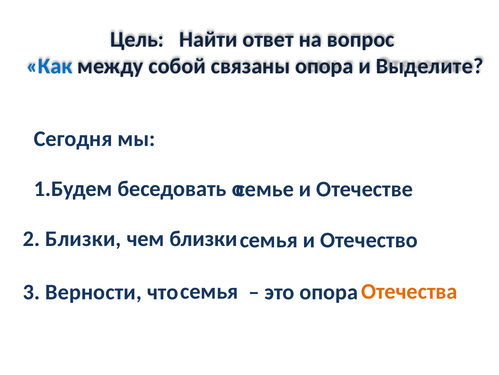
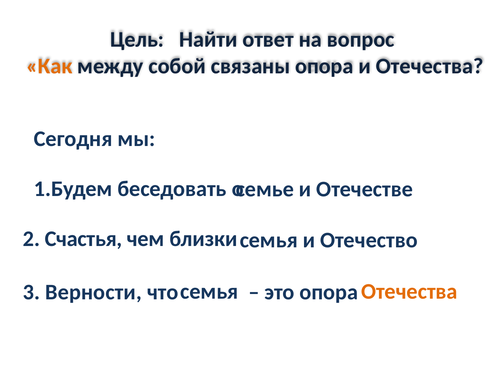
Как colour: blue -> orange
и Выделите: Выделите -> Отечества
2 Близки: Близки -> Счастья
